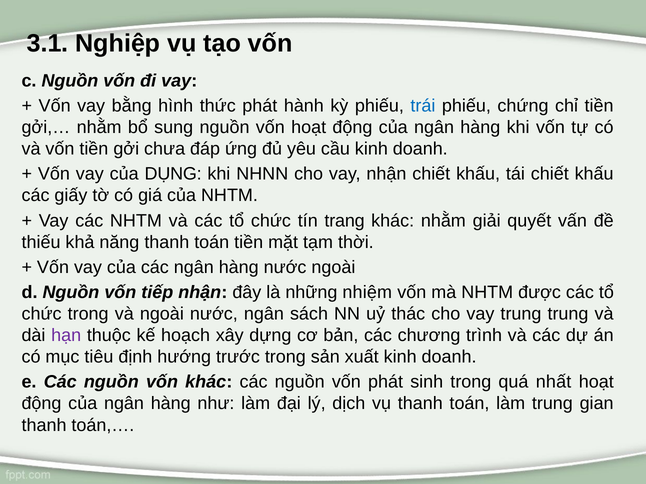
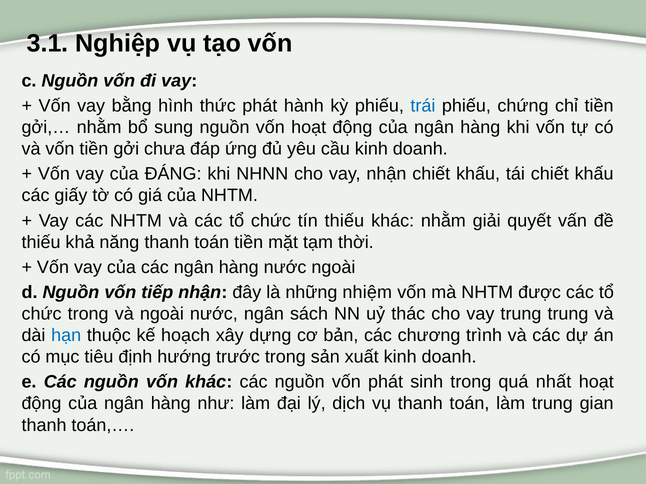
DỤNG: DỤNG -> ĐÁNG
tín trang: trang -> thiếu
hạn colour: purple -> blue
